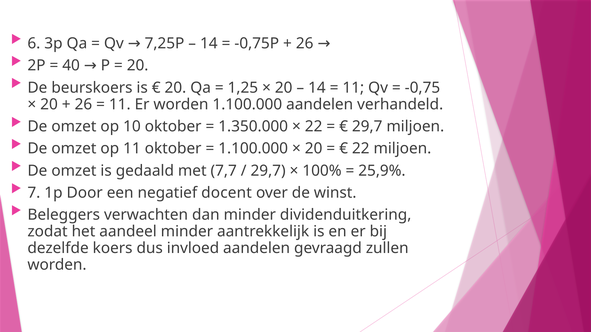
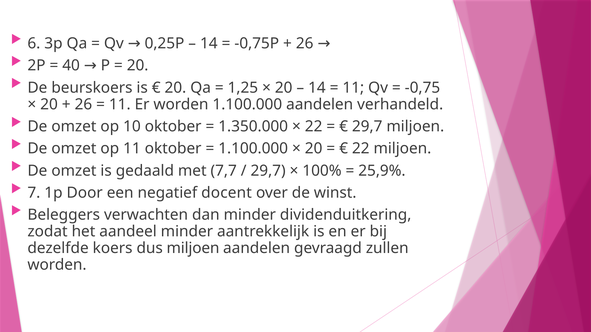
7,25P: 7,25P -> 0,25P
dus invloed: invloed -> miljoen
